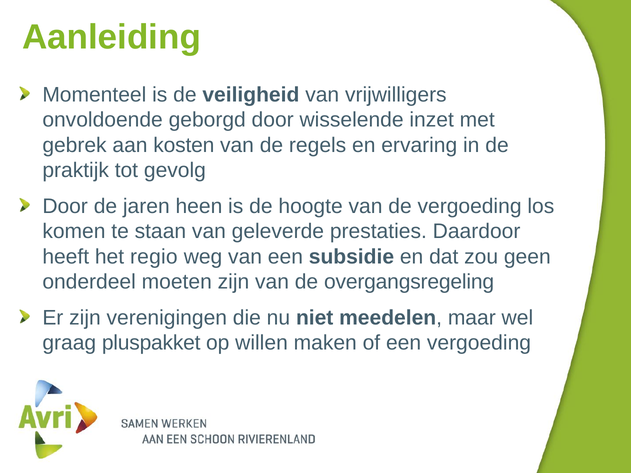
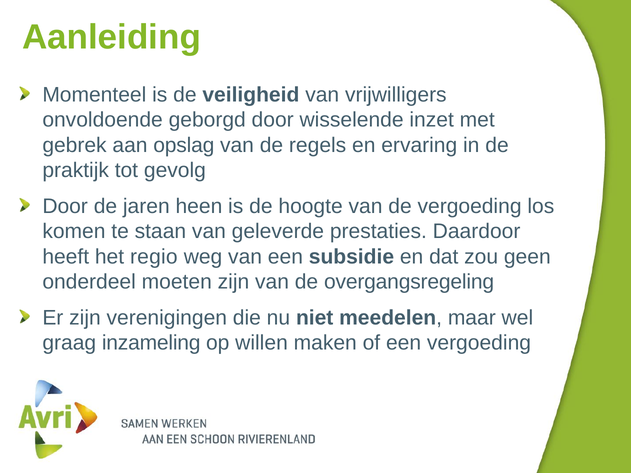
kosten: kosten -> opslag
pluspakket: pluspakket -> inzameling
